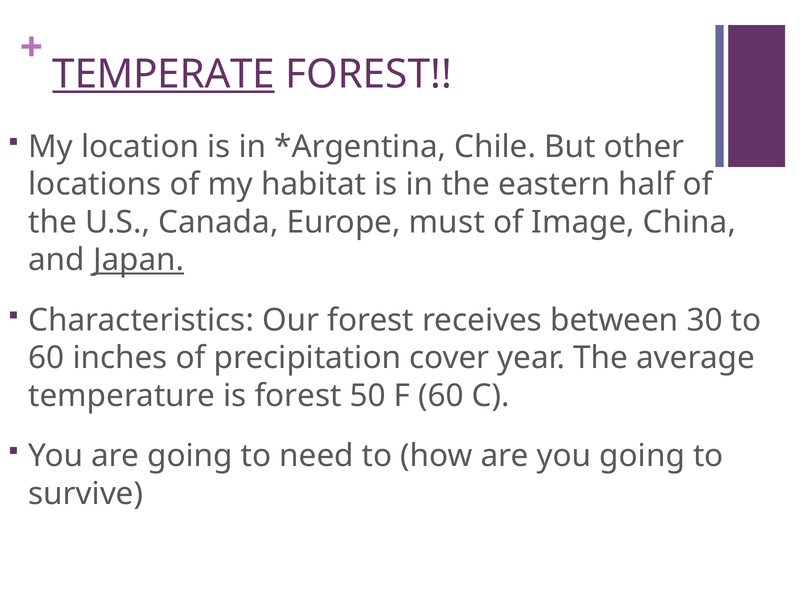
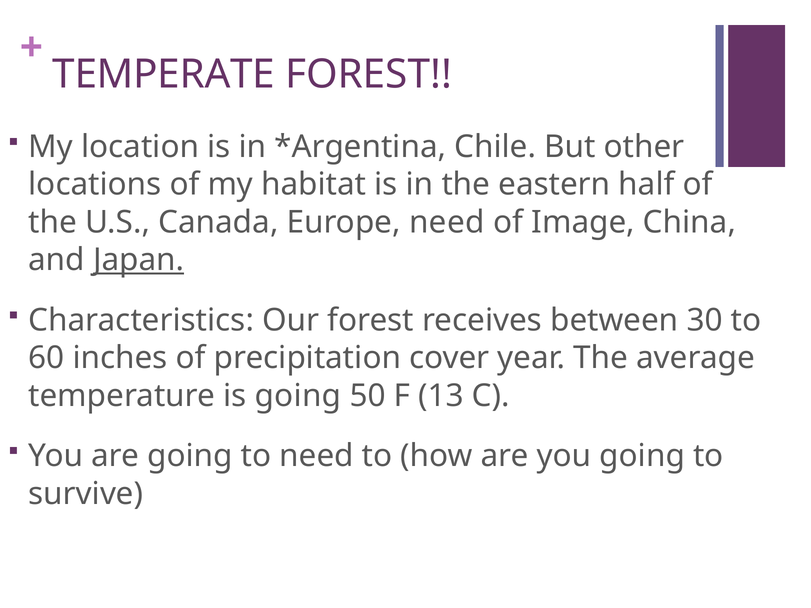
TEMPERATE underline: present -> none
Europe must: must -> need
is forest: forest -> going
F 60: 60 -> 13
